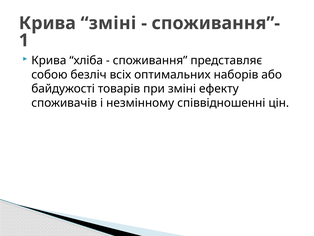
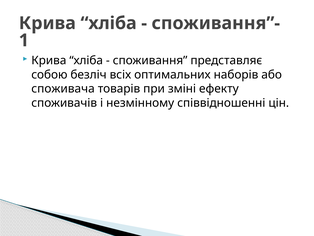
зміні at (108, 23): зміні -> хліба
байдужості: байдужості -> споживача
